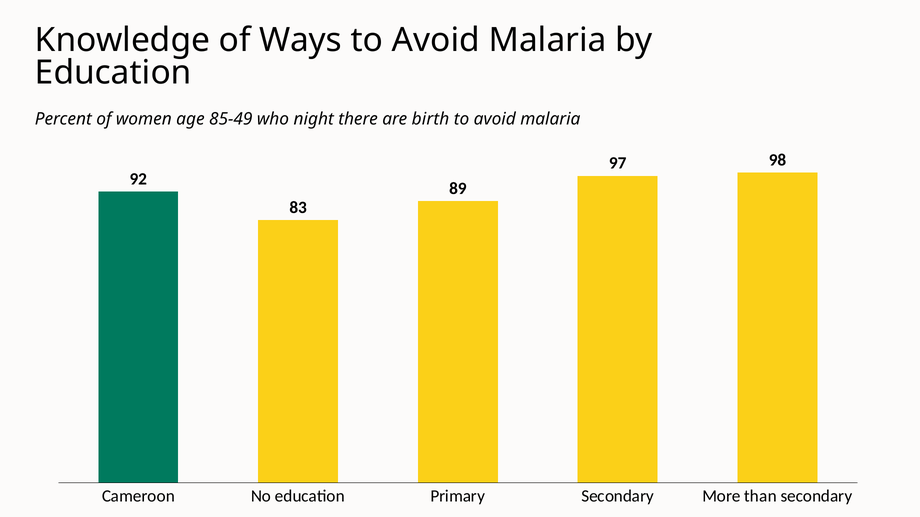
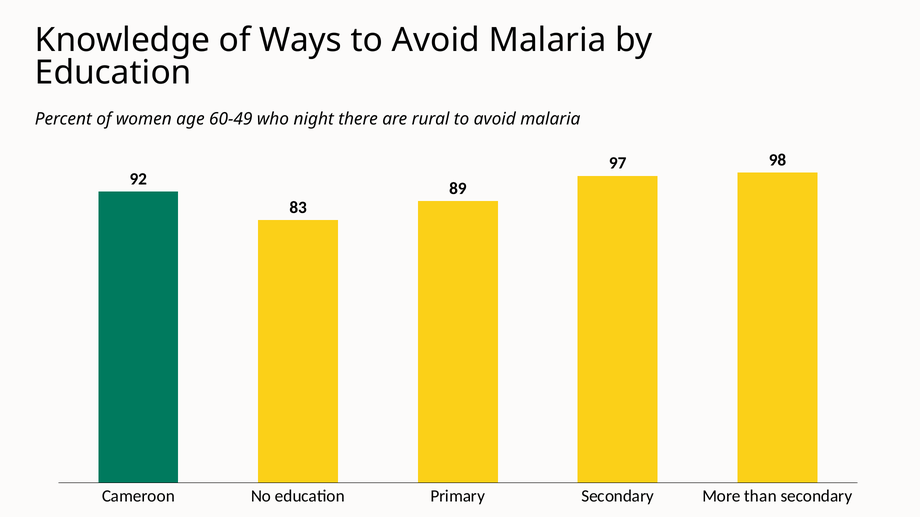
85-49: 85-49 -> 60-49
birth: birth -> rural
